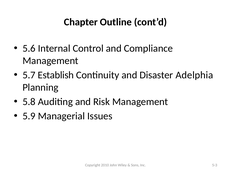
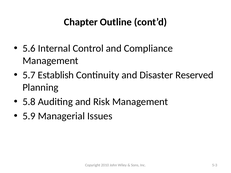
Adelphia: Adelphia -> Reserved
